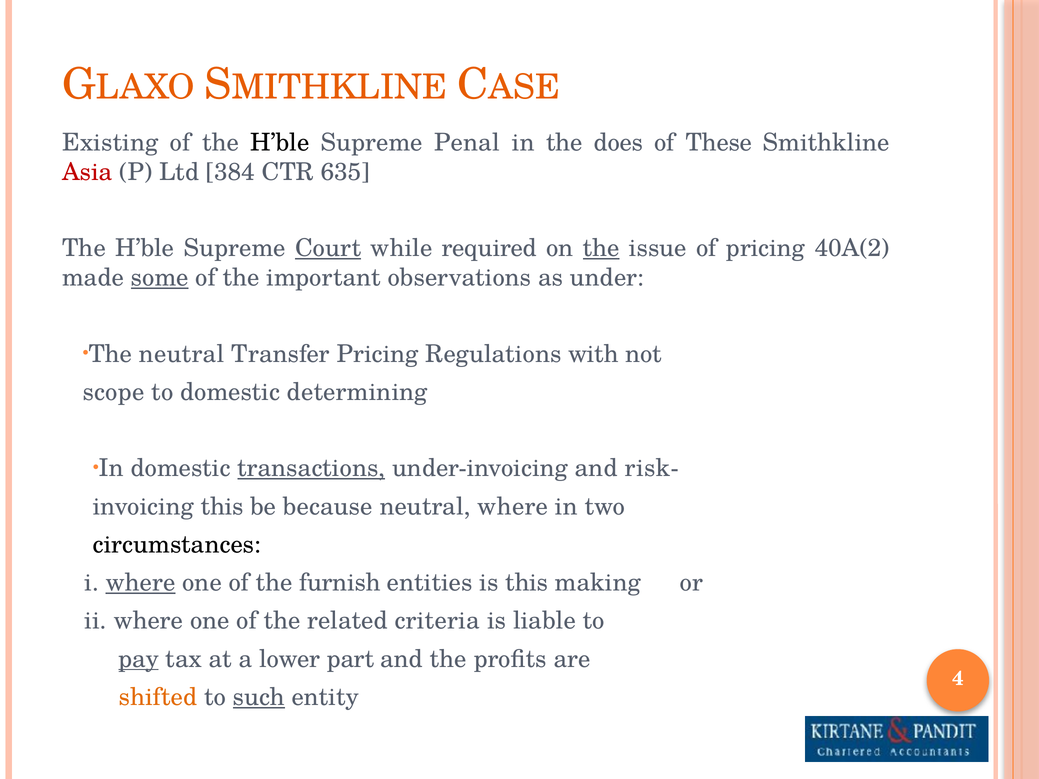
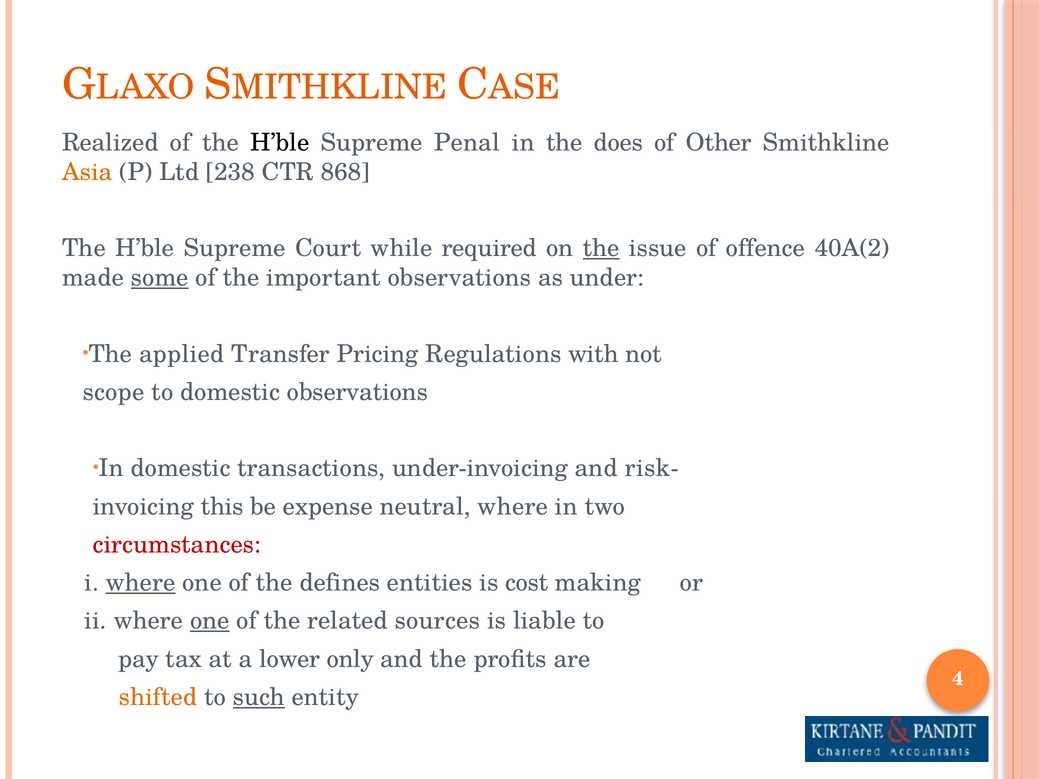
Existing: Existing -> Realized
These: These -> Other
Asia colour: red -> orange
384: 384 -> 238
635: 635 -> 868
Court underline: present -> none
of pricing: pricing -> offence
The neutral: neutral -> applied
domestic determining: determining -> observations
transactions underline: present -> none
because: because -> expense
circumstances colour: black -> red
furnish: furnish -> defines
is this: this -> cost
one at (210, 621) underline: none -> present
criteria: criteria -> sources
pay underline: present -> none
part: part -> only
